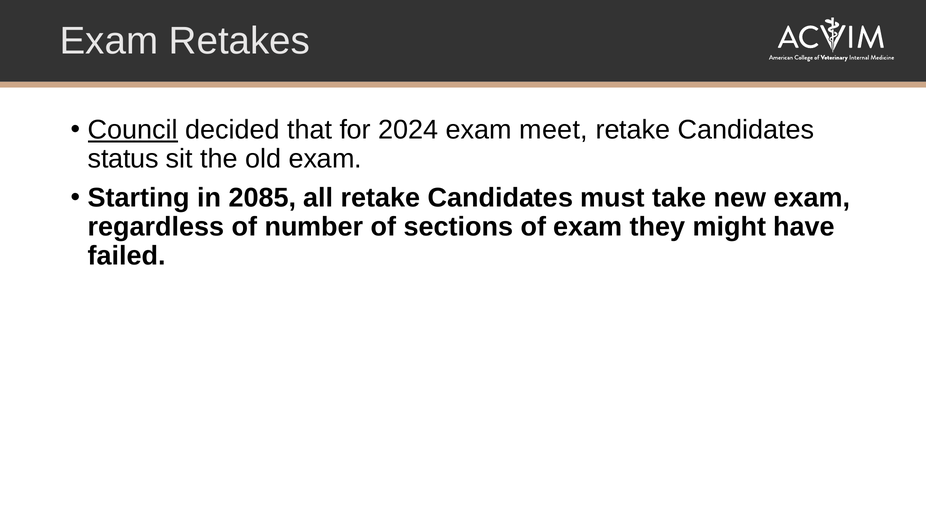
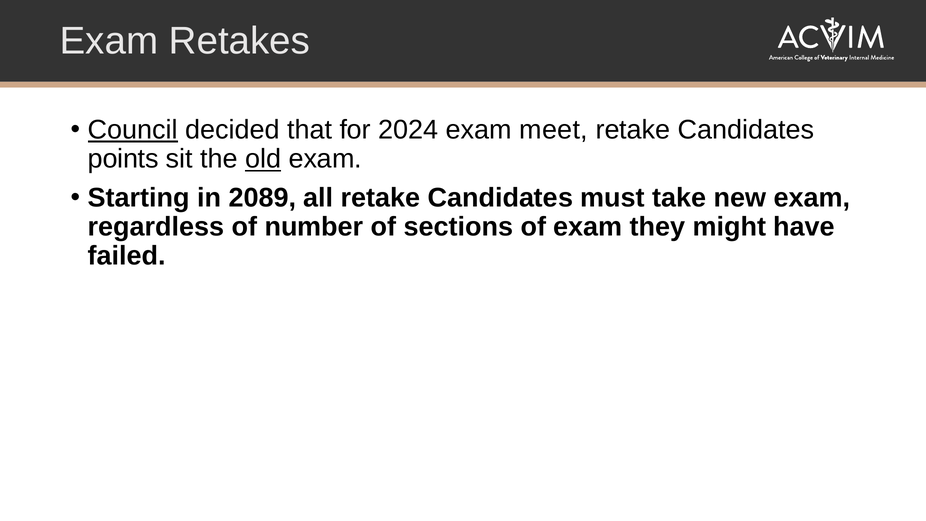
status: status -> points
old underline: none -> present
2085: 2085 -> 2089
